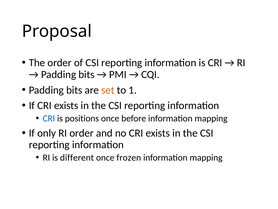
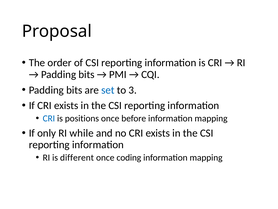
set colour: orange -> blue
1: 1 -> 3
RI order: order -> while
frozen: frozen -> coding
